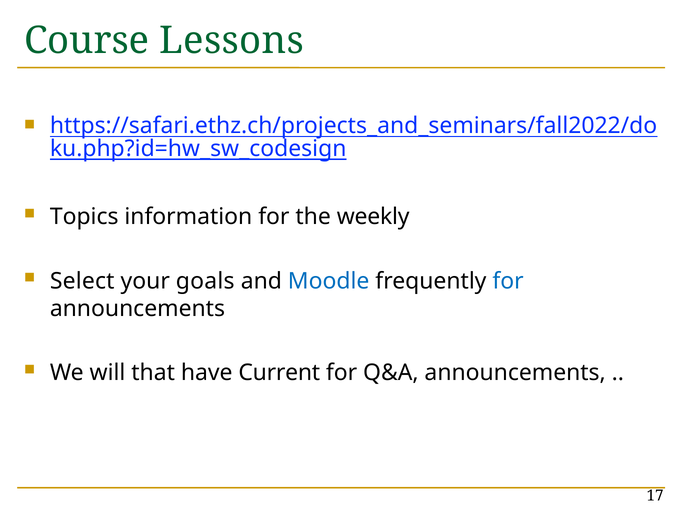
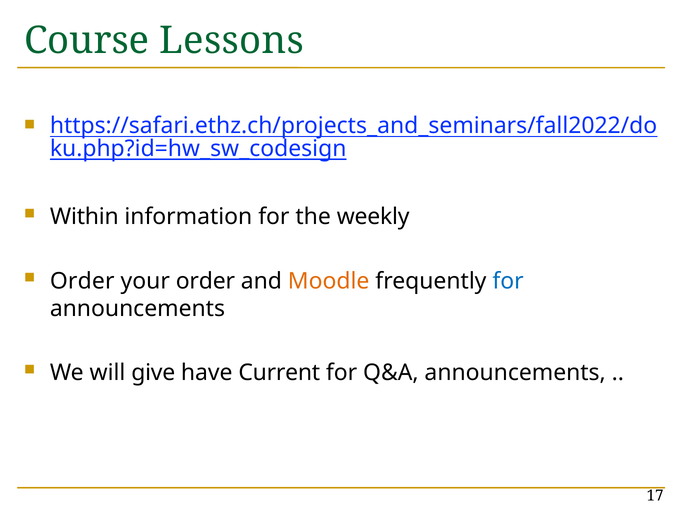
Topics: Topics -> Within
Select at (82, 281): Select -> Order
your goals: goals -> order
Moodle colour: blue -> orange
that: that -> give
